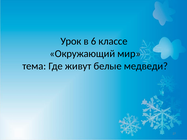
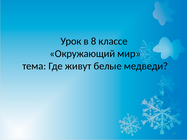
6: 6 -> 8
